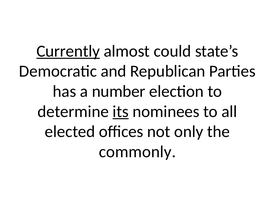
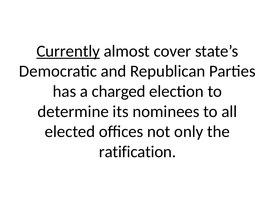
could: could -> cover
number: number -> charged
its underline: present -> none
commonly: commonly -> ratification
